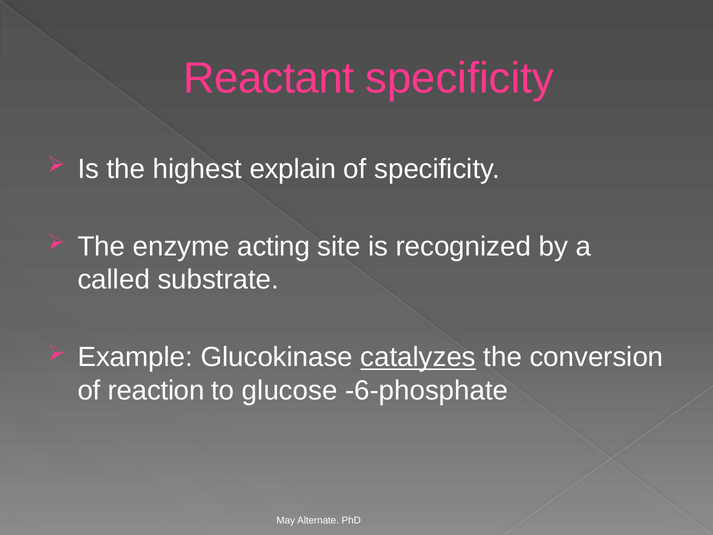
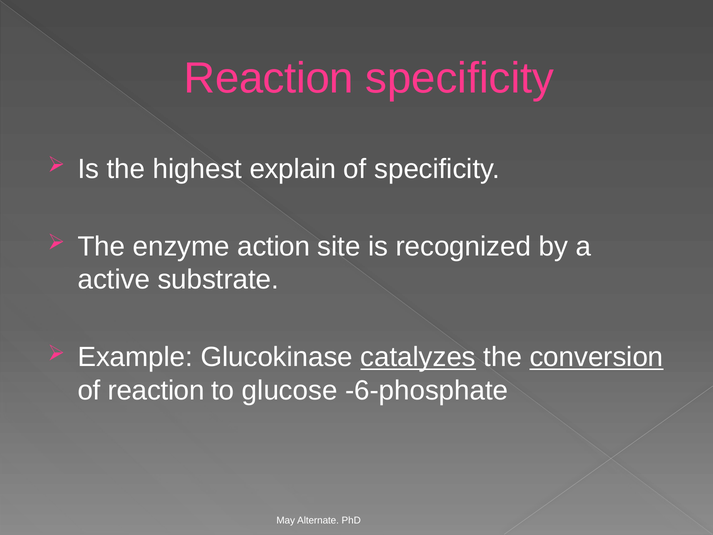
Reactant at (269, 78): Reactant -> Reaction
acting: acting -> action
called: called -> active
conversion underline: none -> present
